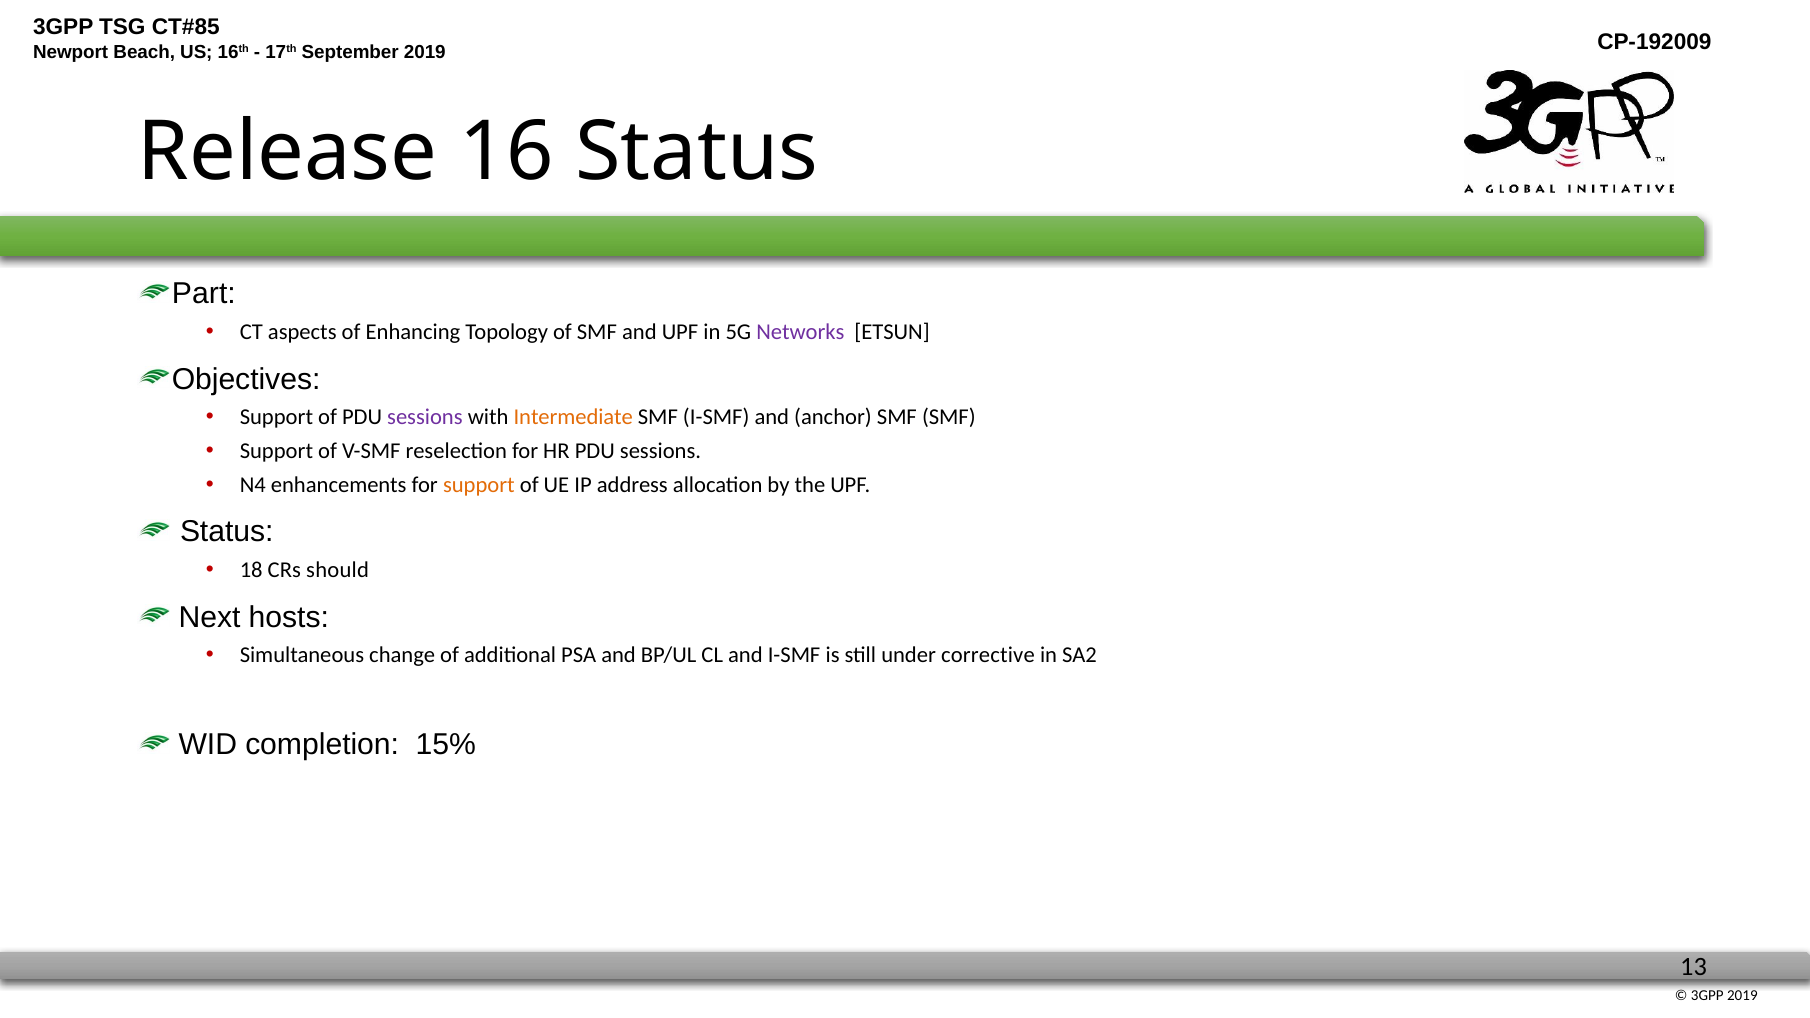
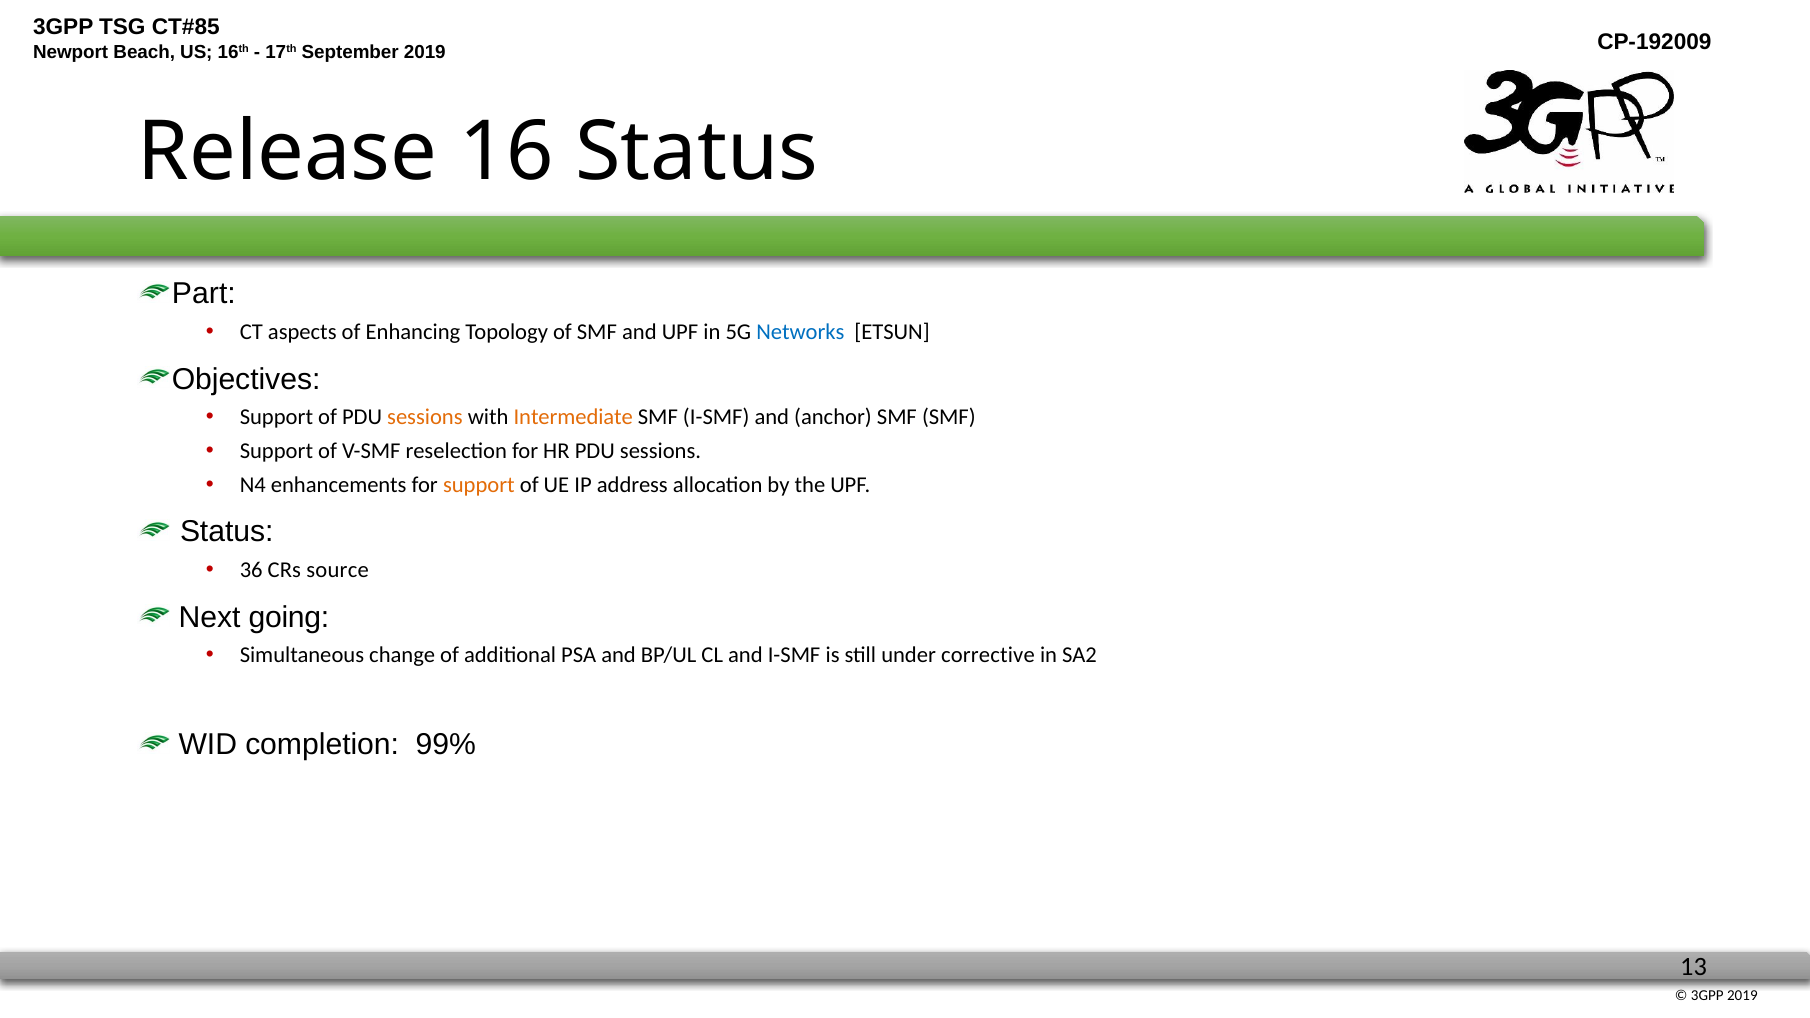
Networks colour: purple -> blue
sessions at (425, 417) colour: purple -> orange
18: 18 -> 36
should: should -> source
hosts: hosts -> going
15%: 15% -> 99%
